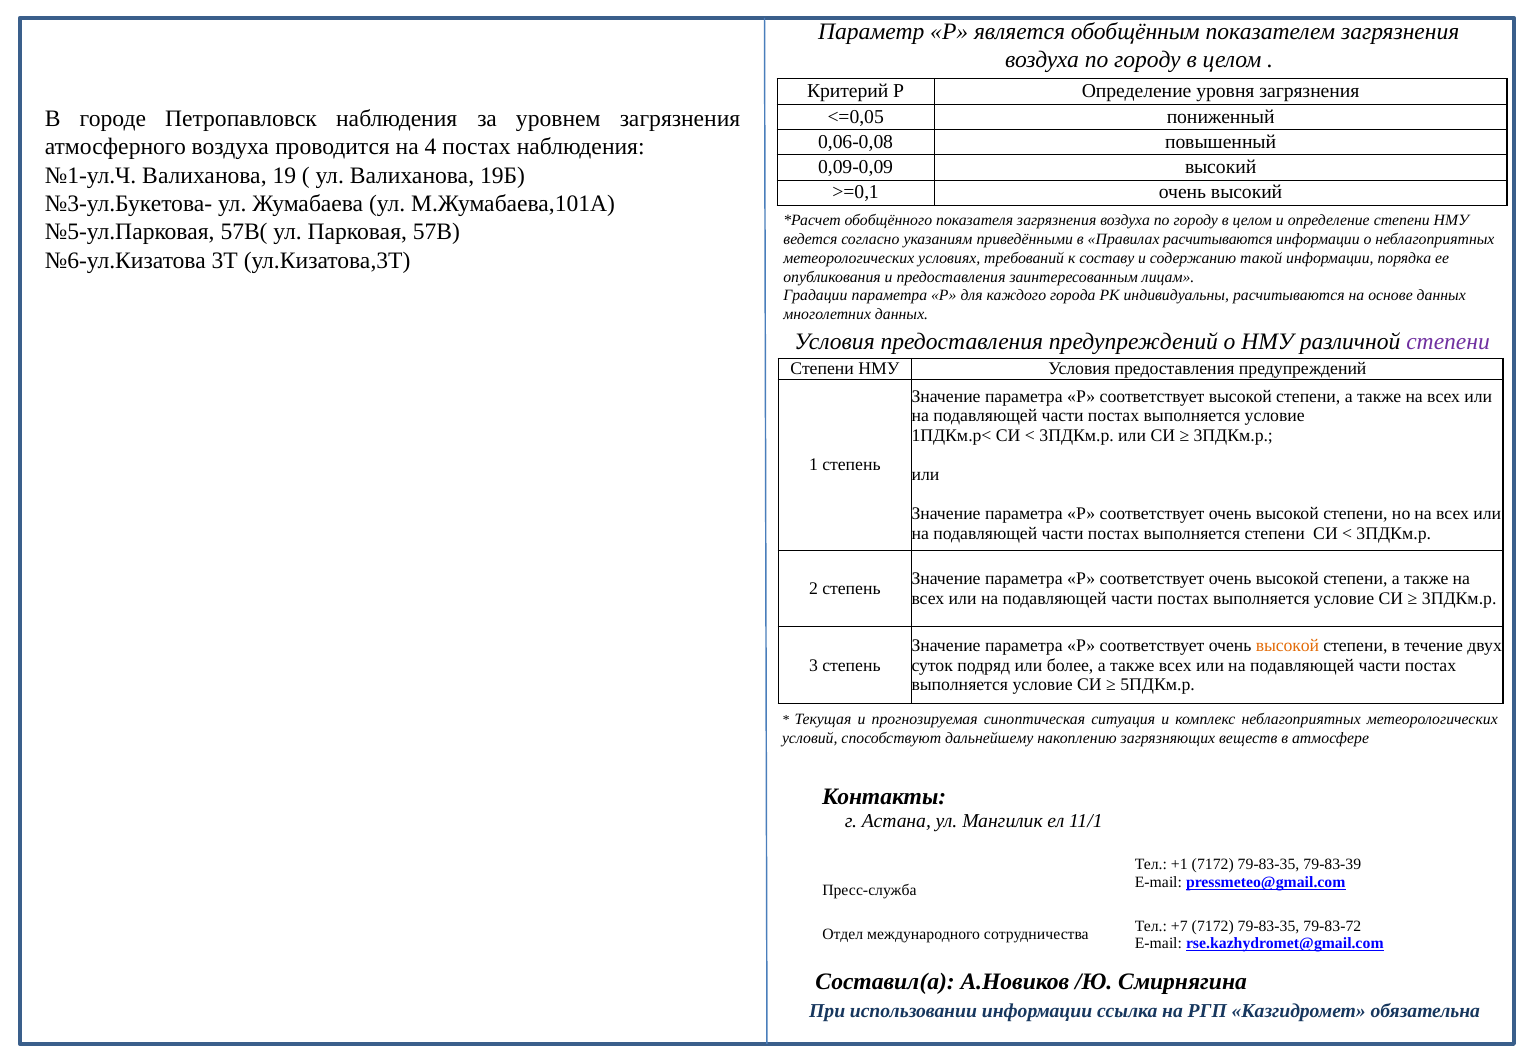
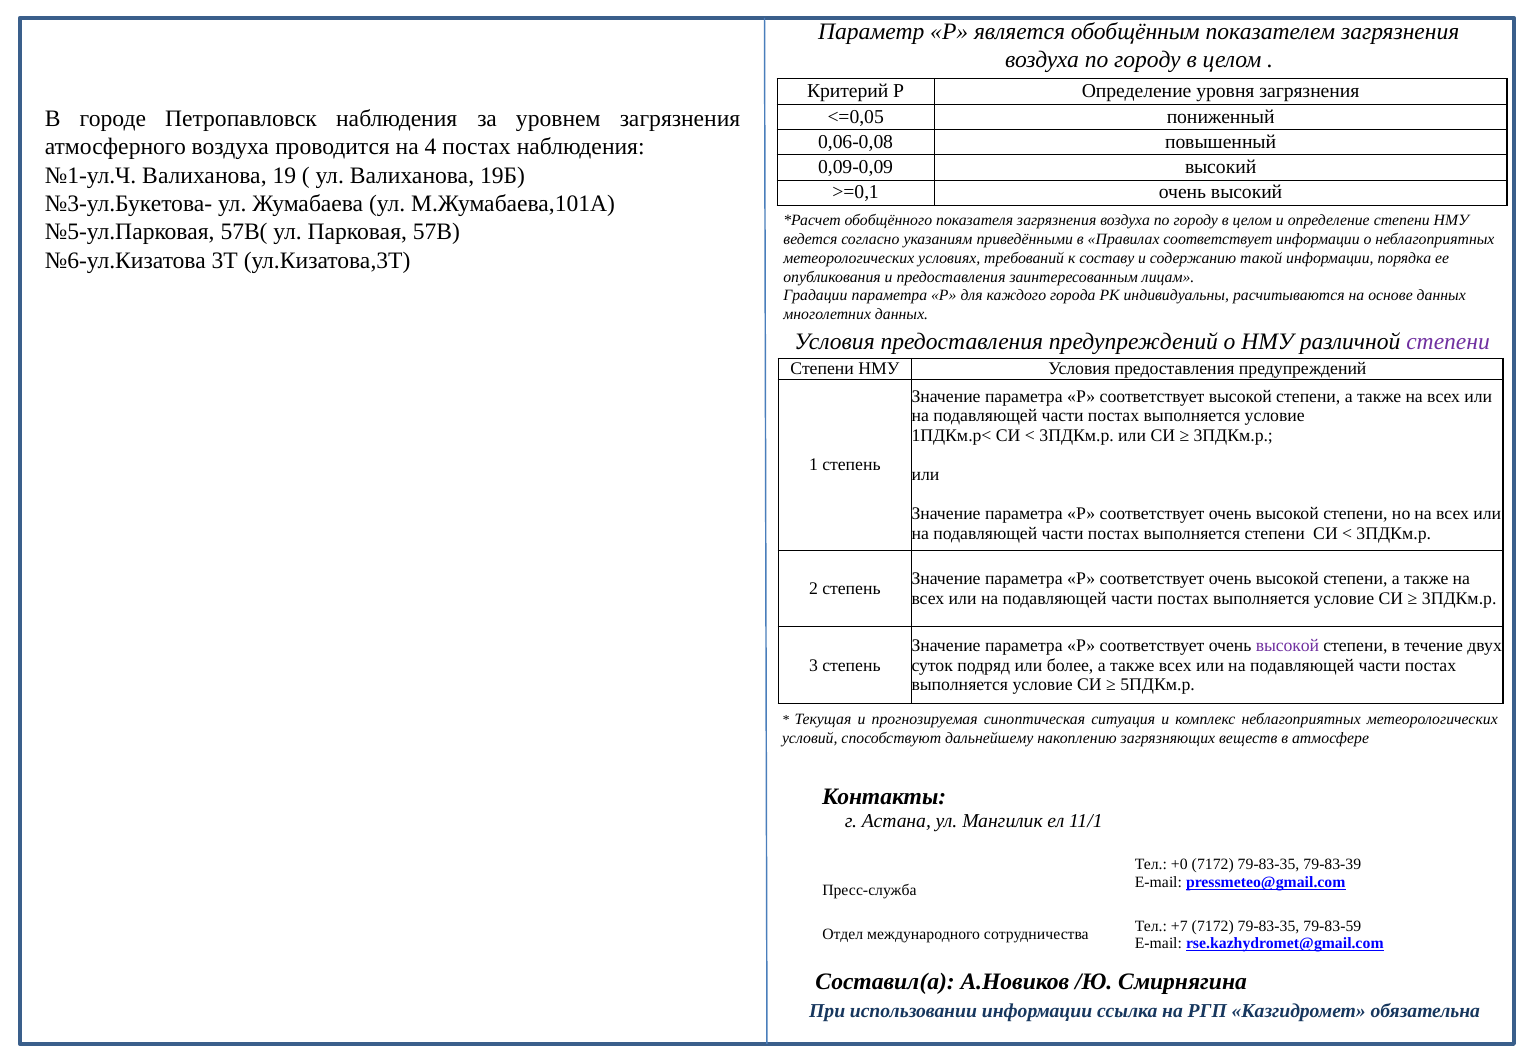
Правилах расчитываются: расчитываются -> соответствует
высокой at (1287, 646) colour: orange -> purple
+1: +1 -> +0
79-83-72: 79-83-72 -> 79-83-59
